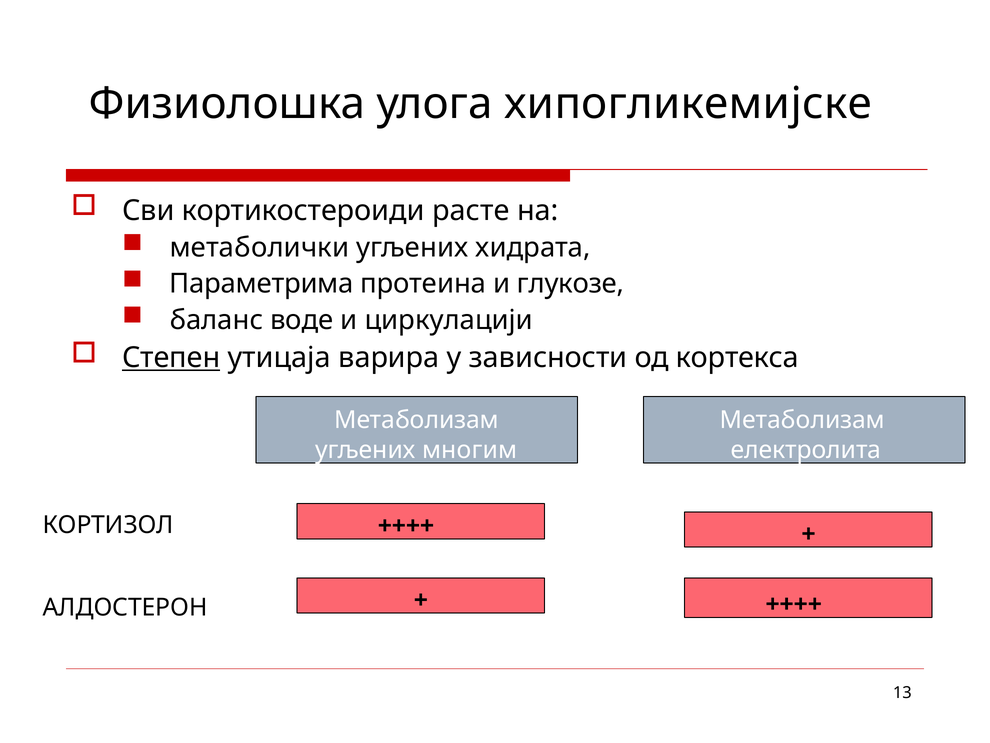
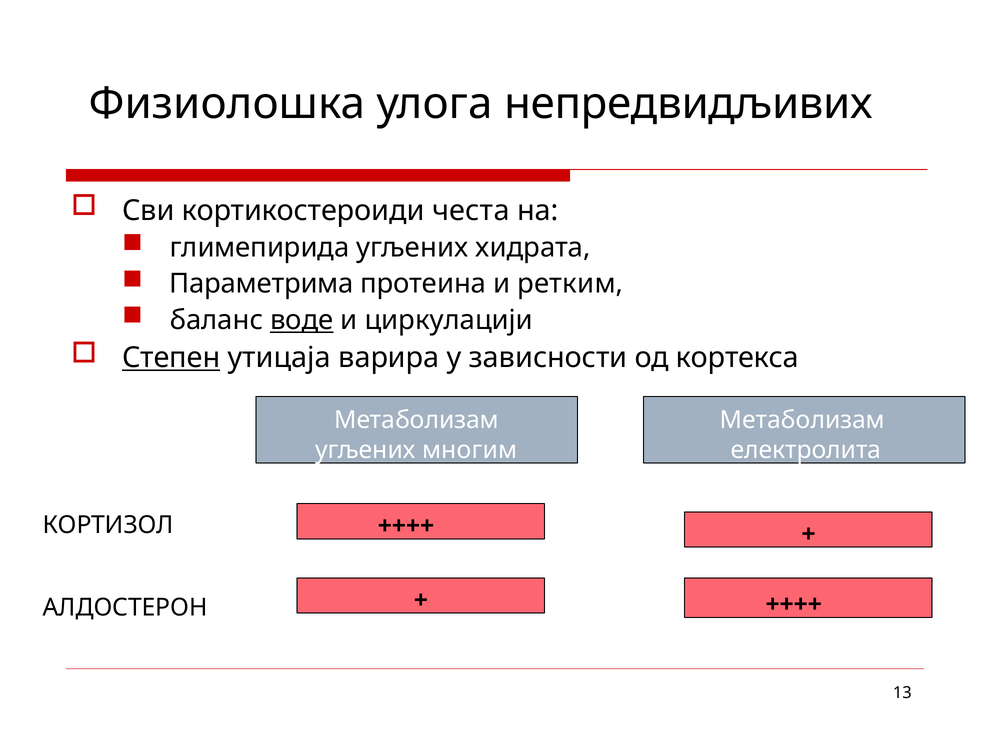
хипогликемијске: хипогликемијске -> непредвидљивих
расте: расте -> честа
метаболички: метаболички -> глимепирида
глукозе: глукозе -> ретким
воде underline: none -> present
